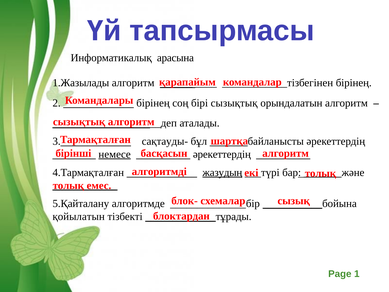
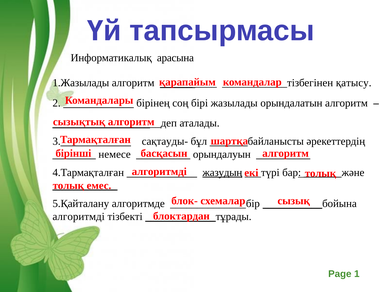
бірінең at (354, 83): бірінең -> қатысу
бірі сызықтық: сызықтық -> жазылады
немесе underline: present -> none
әрекеттердің at (222, 154): әрекеттердің -> орындалуын
қойылатын at (79, 216): қойылатын -> алгоритмді
